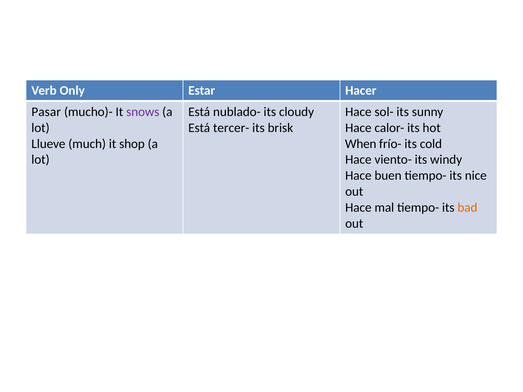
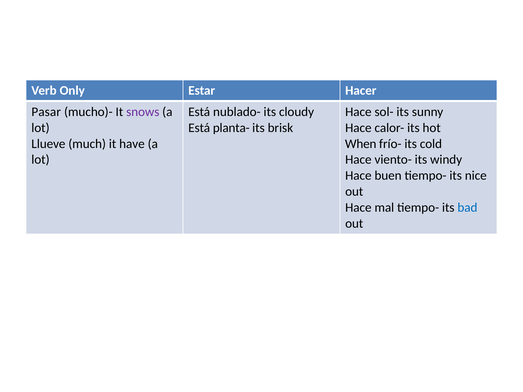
tercer-: tercer- -> planta-
shop: shop -> have
bad colour: orange -> blue
